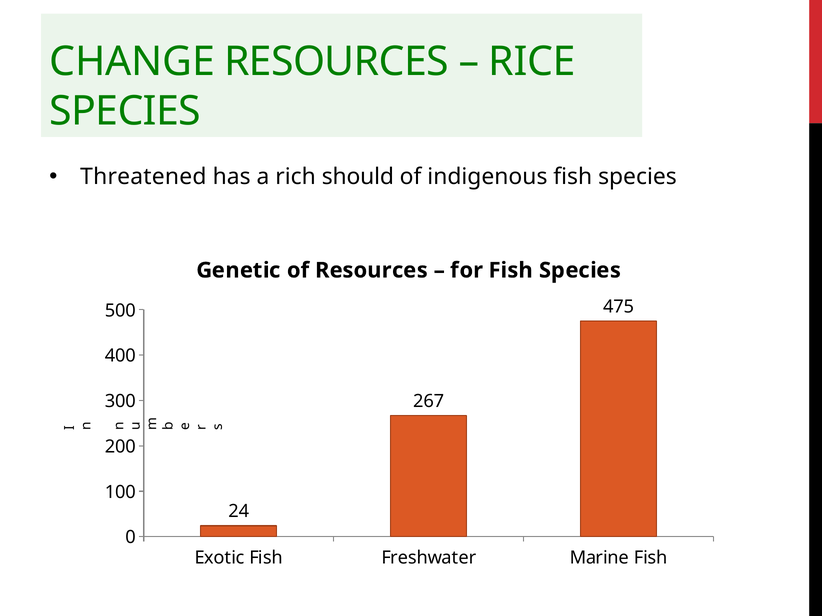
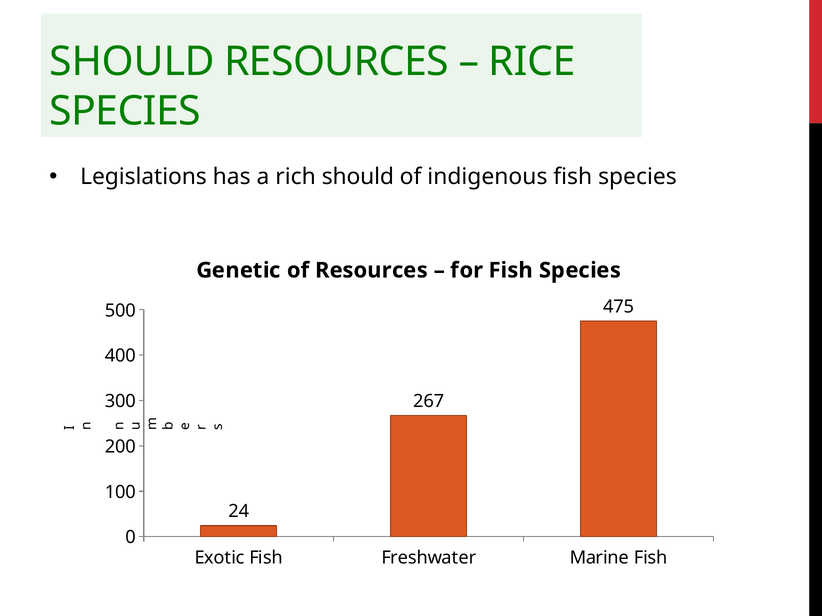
CHANGE at (132, 62): CHANGE -> SHOULD
Threatened: Threatened -> Legislations
